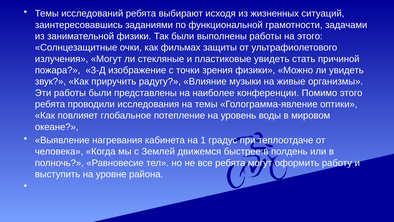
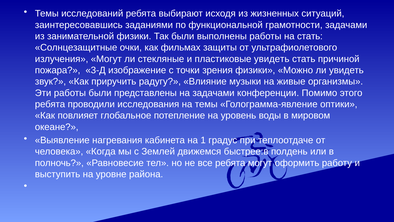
на этого: этого -> стать
на наиболее: наиболее -> задачами
